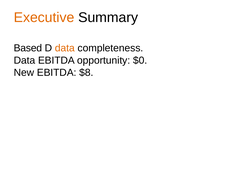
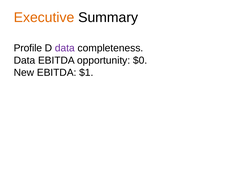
Based: Based -> Profile
data at (65, 48) colour: orange -> purple
$8: $8 -> $1
